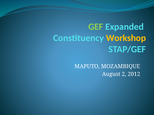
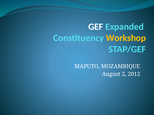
GEF colour: light green -> white
